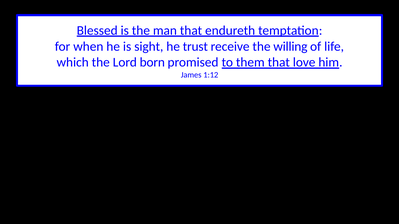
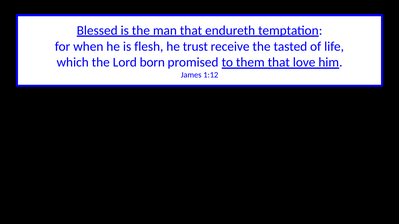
sight: sight -> flesh
willing: willing -> tasted
